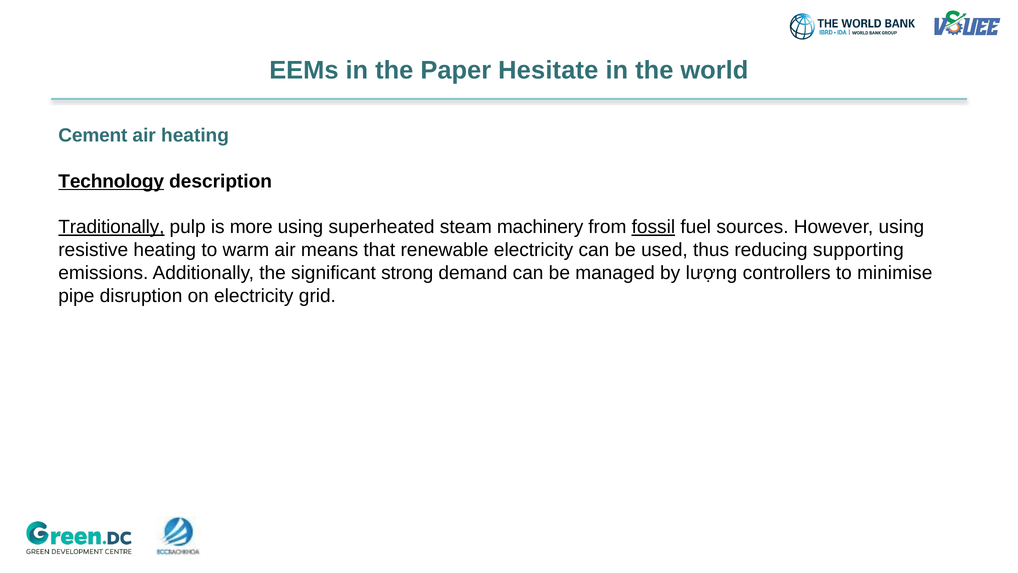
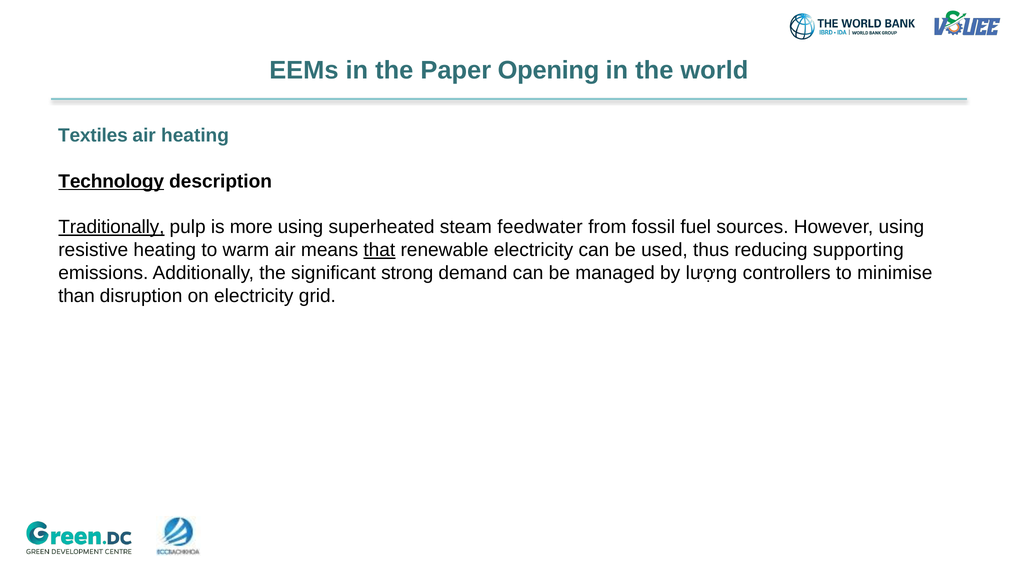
Hesitate: Hesitate -> Opening
Cement: Cement -> Textiles
machinery: machinery -> feedwater
fossil underline: present -> none
that underline: none -> present
pipe: pipe -> than
